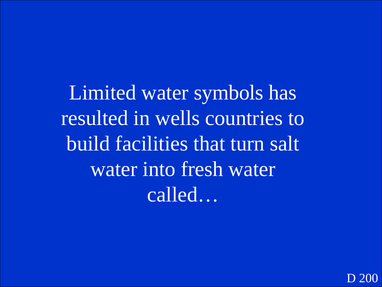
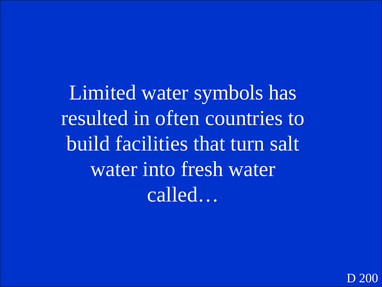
wells: wells -> often
